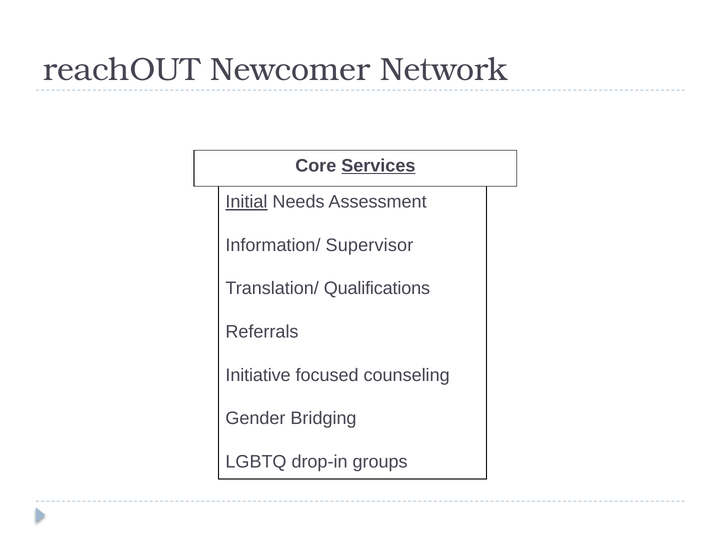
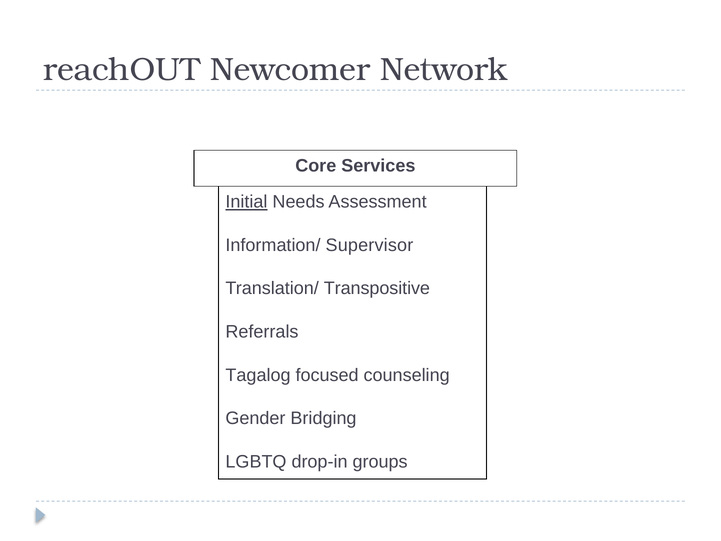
Services underline: present -> none
Qualifications: Qualifications -> Transpositive
Initiative: Initiative -> Tagalog
